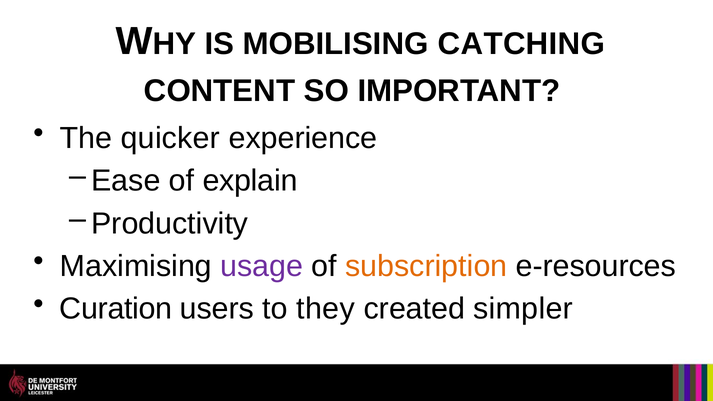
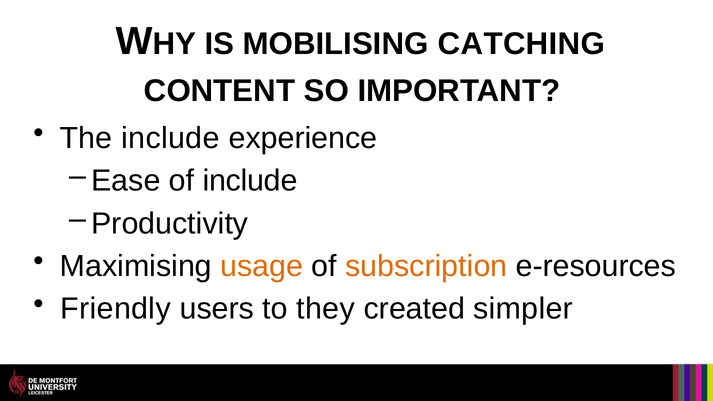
The quicker: quicker -> include
of explain: explain -> include
usage colour: purple -> orange
Curation: Curation -> Friendly
